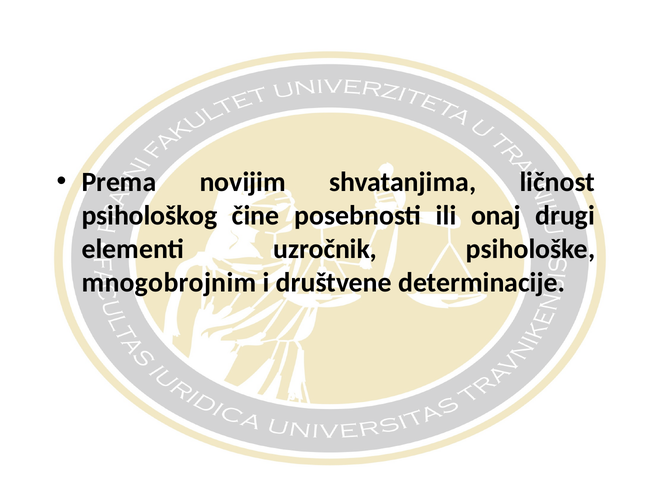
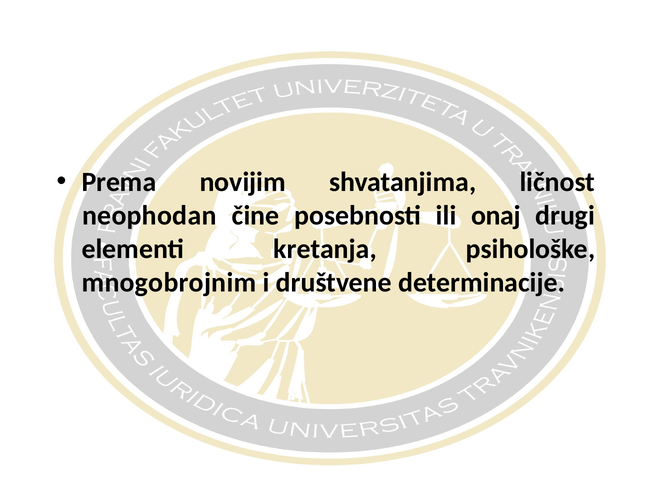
psihološkog: psihološkog -> neophodan
uzročnik: uzročnik -> kretanja
